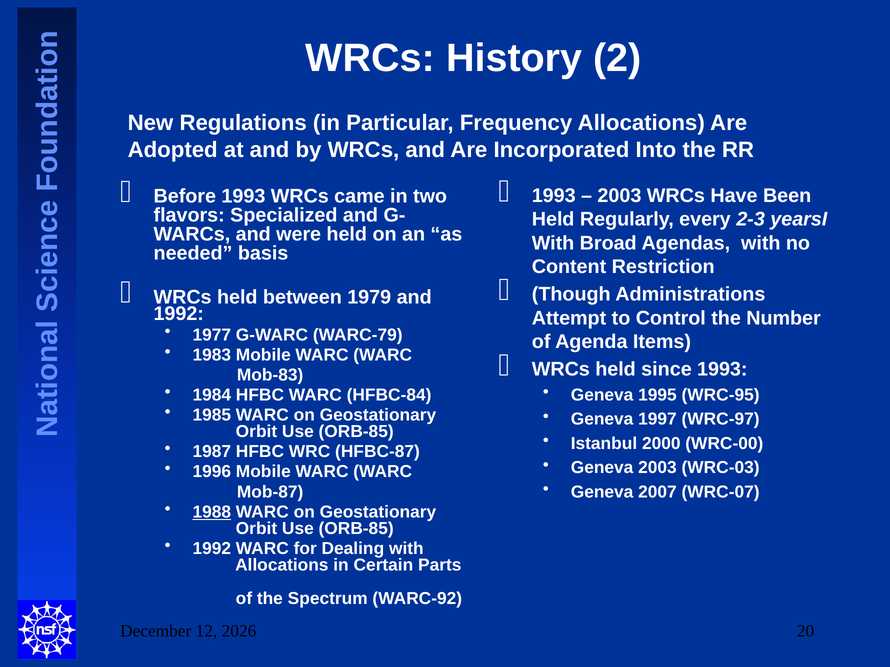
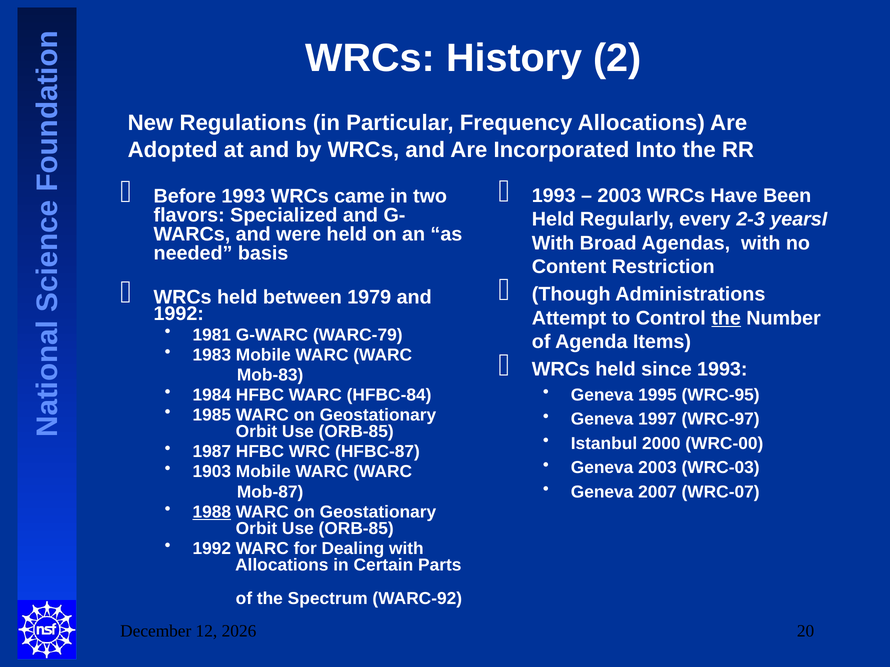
the at (726, 318) underline: none -> present
1977: 1977 -> 1981
1996: 1996 -> 1903
